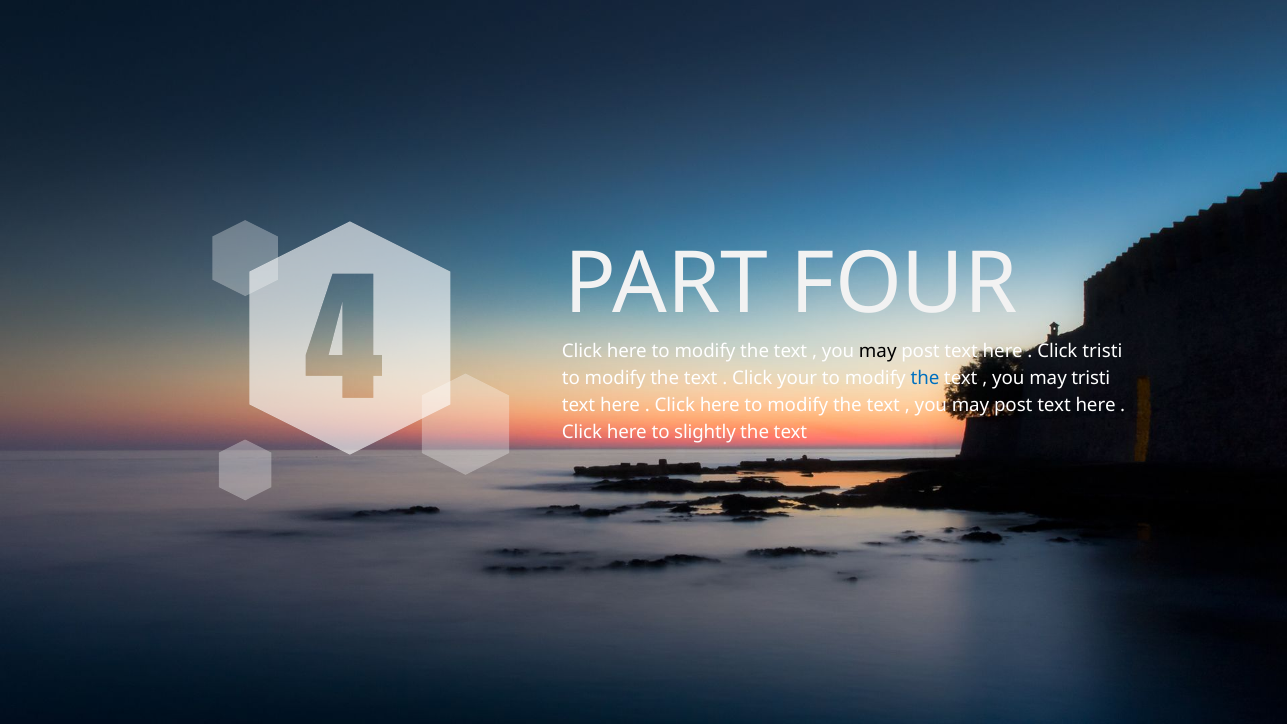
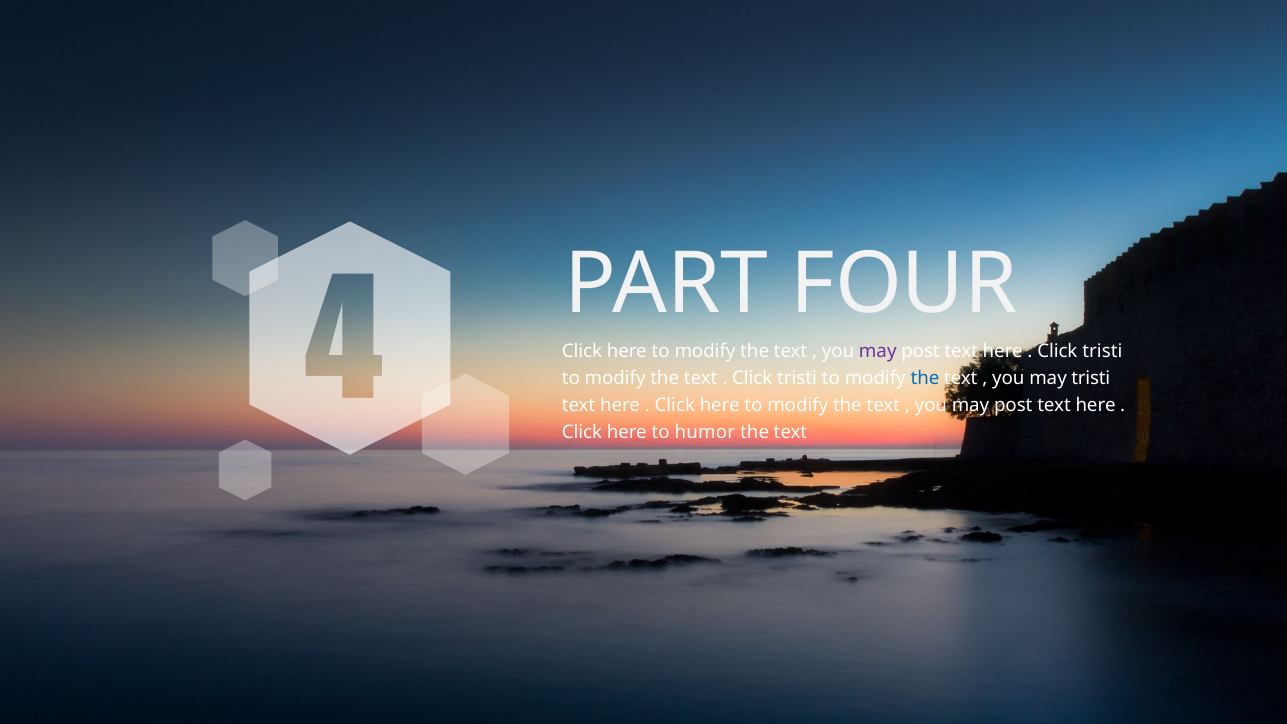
may at (878, 352) colour: black -> purple
your at (797, 379): your -> tristi
slightly: slightly -> humor
